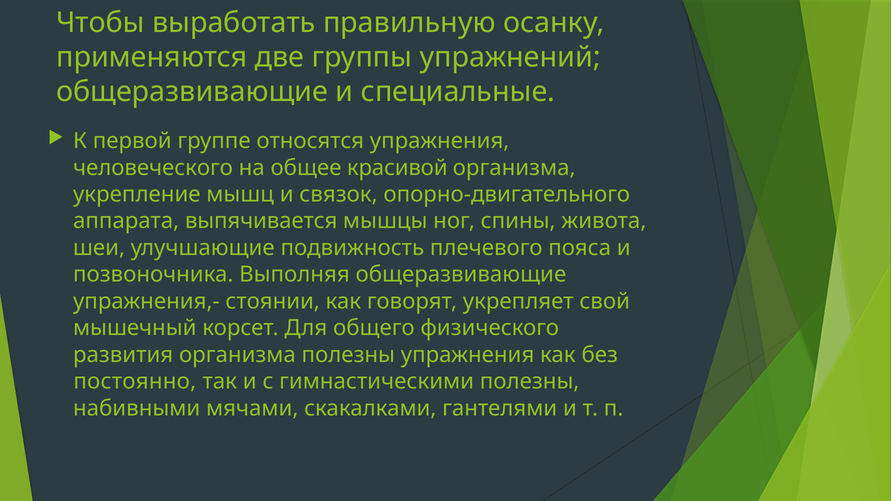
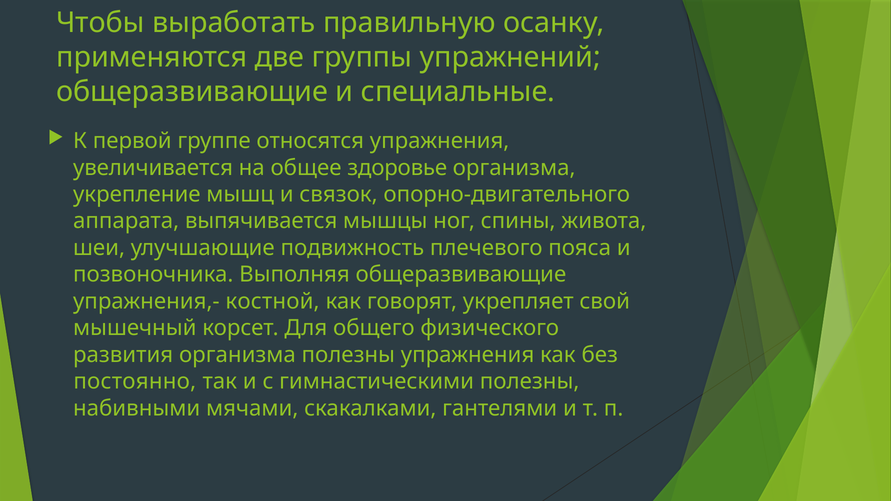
человеческого: человеческого -> увеличивается
красивой: красивой -> здоровье
стоянии: стоянии -> костной
